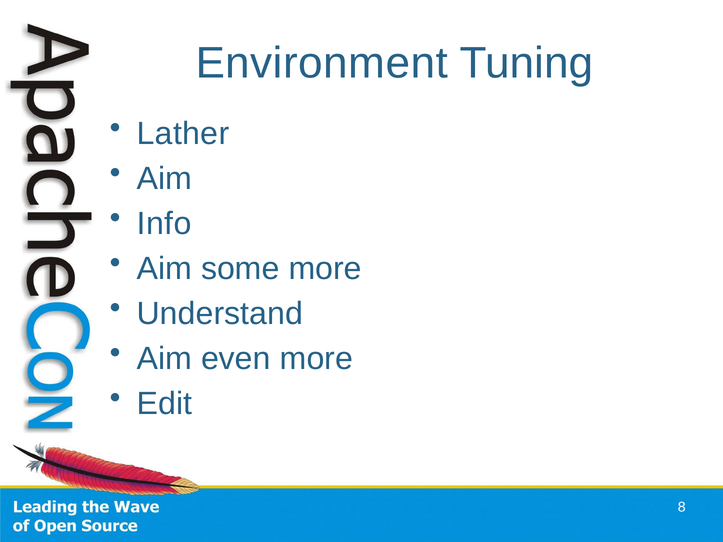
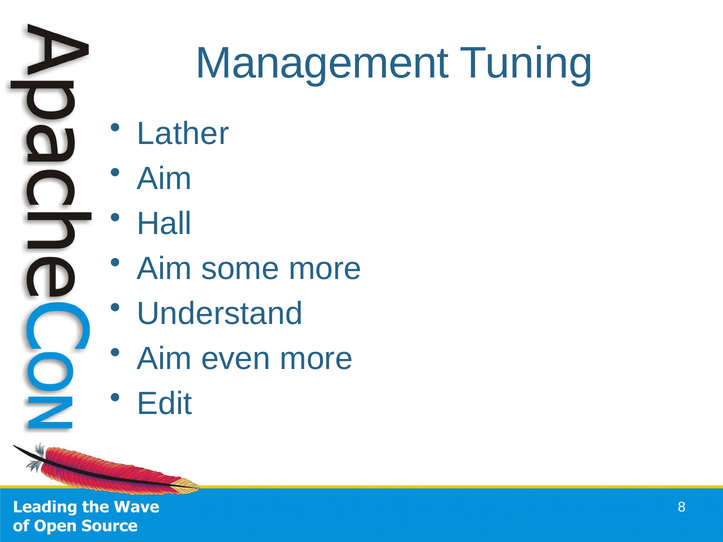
Environment: Environment -> Management
Info: Info -> Hall
